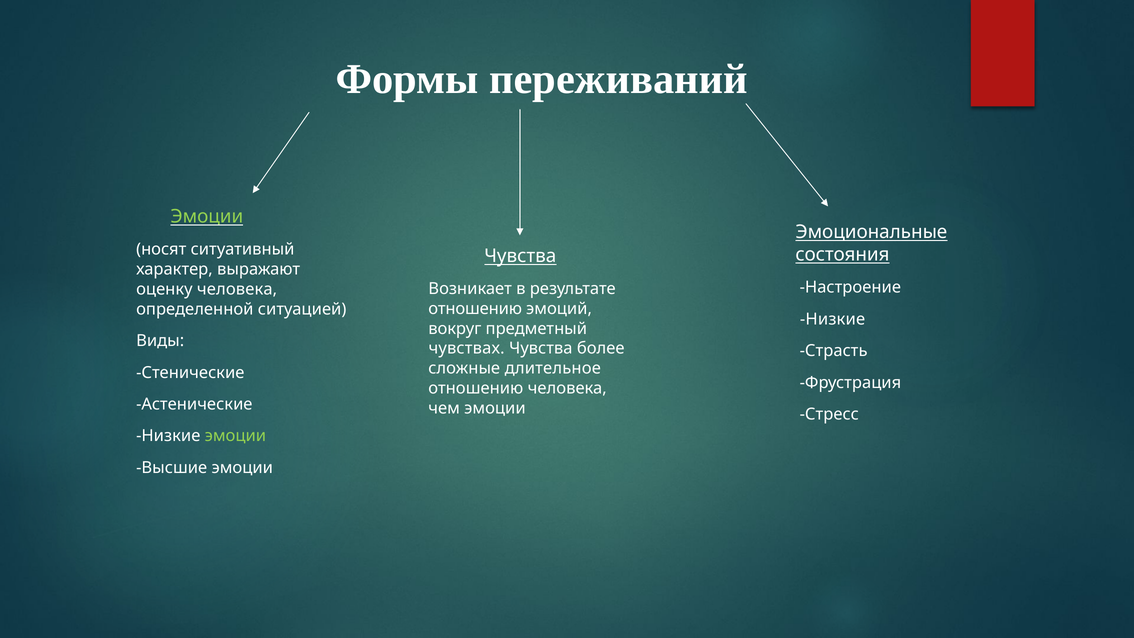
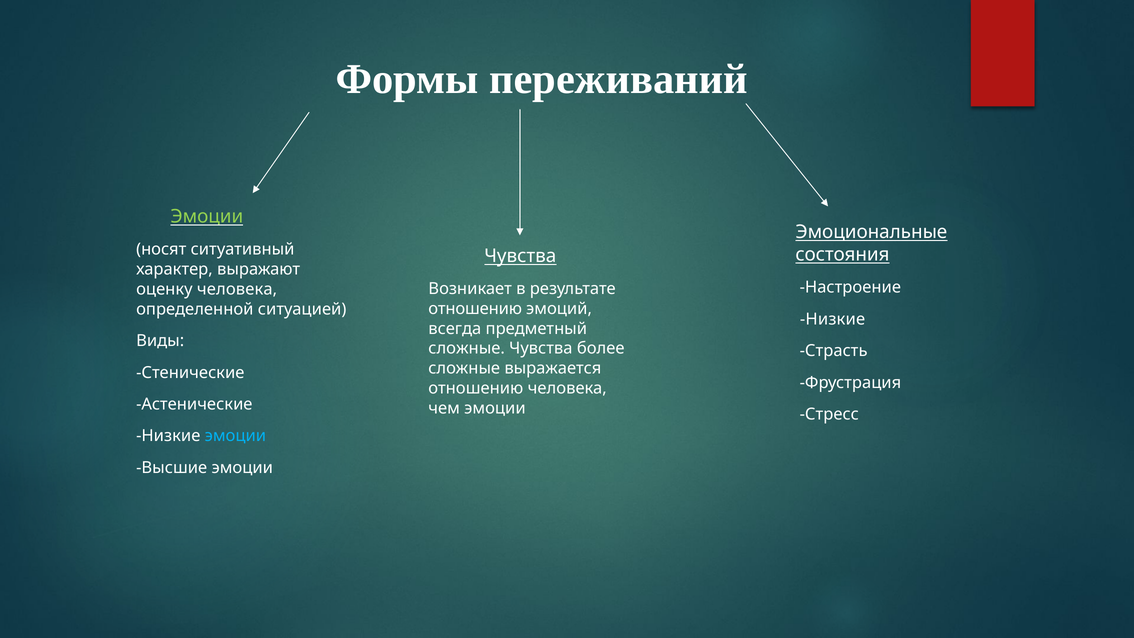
вокруг: вокруг -> всегда
чувствах at (467, 348): чувствах -> сложные
длительное: длительное -> выражается
эмоции at (235, 436) colour: light green -> light blue
